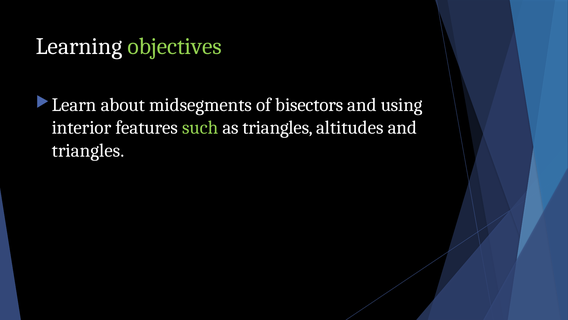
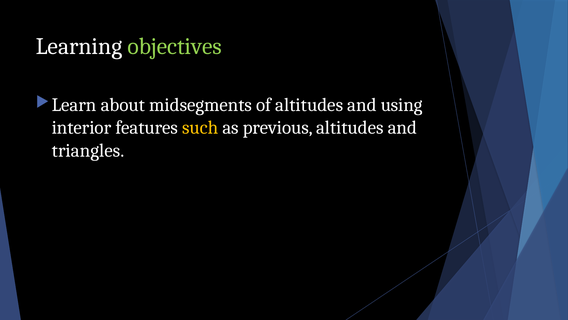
of bisectors: bisectors -> altitudes
such colour: light green -> yellow
as triangles: triangles -> previous
